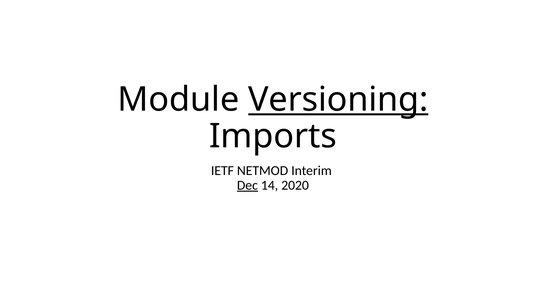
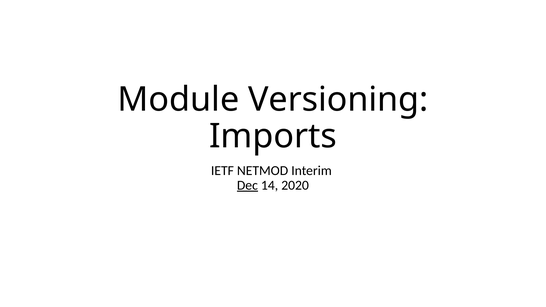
Versioning underline: present -> none
